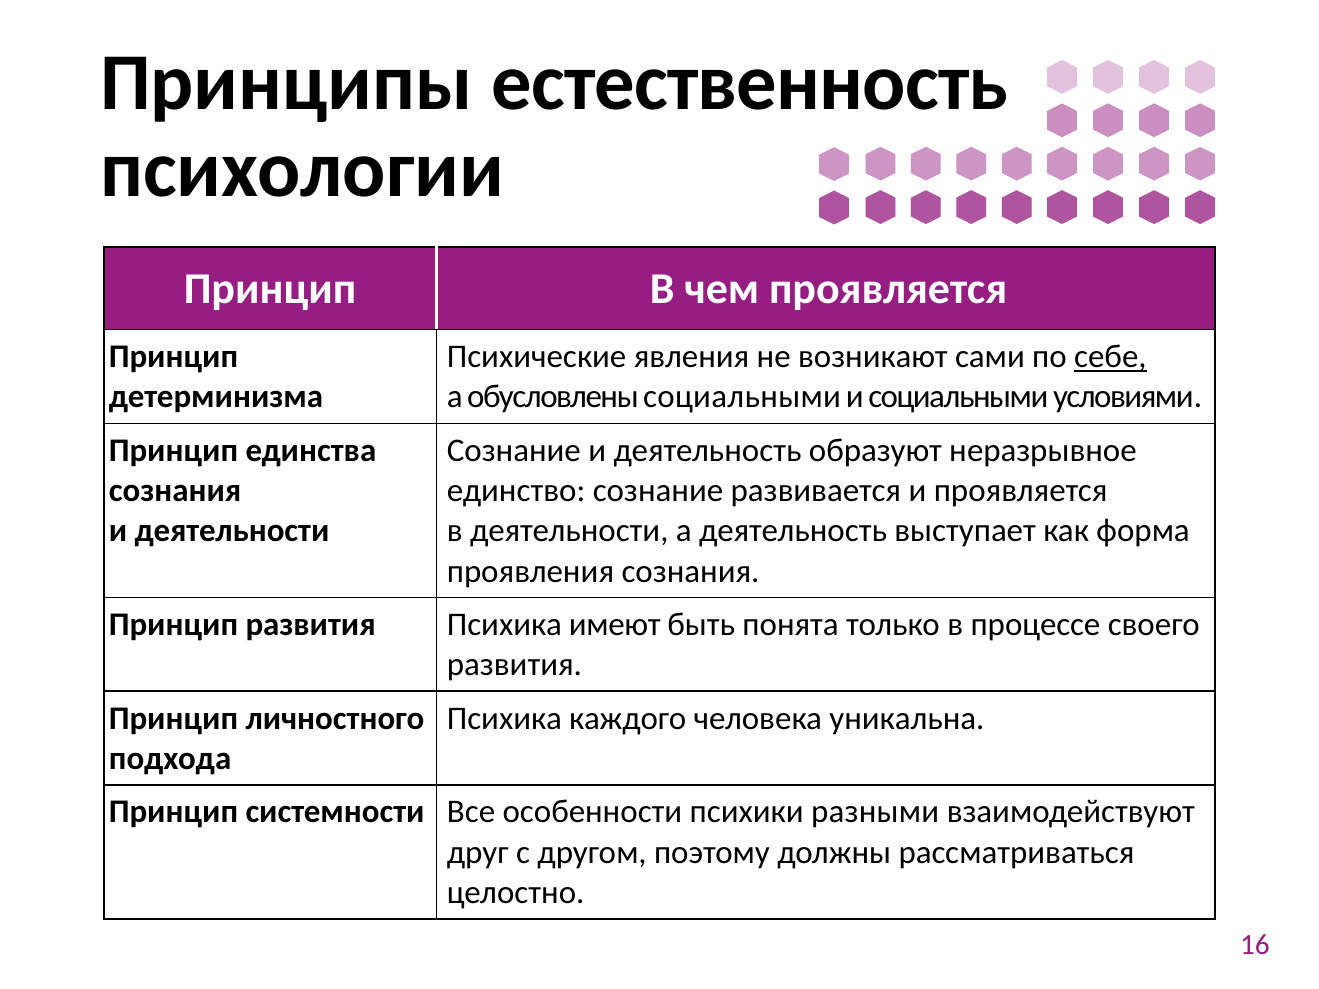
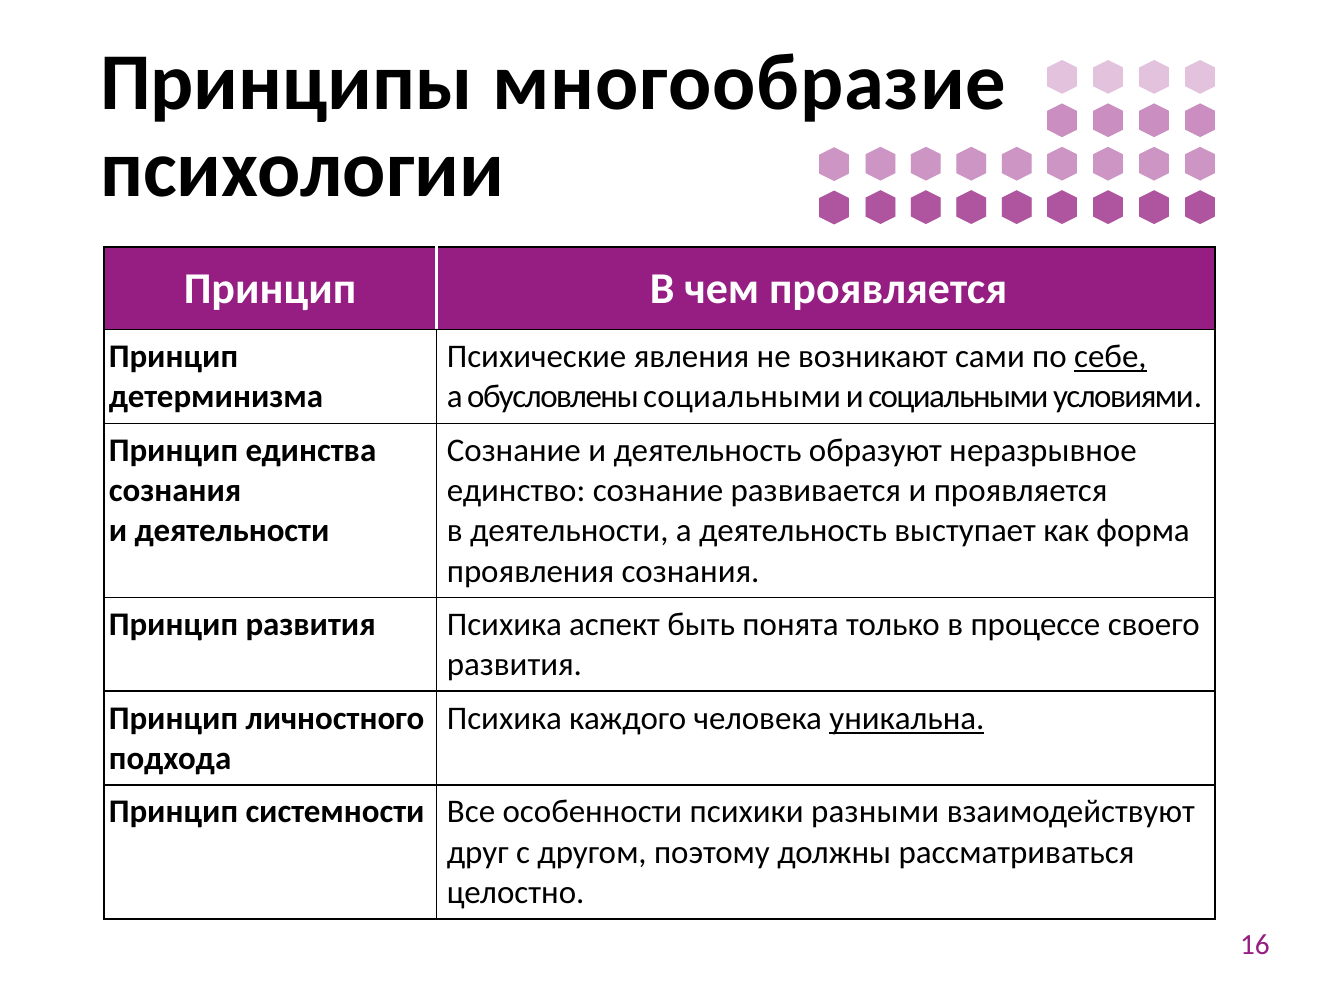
естественность: естественность -> многообразие
имеют: имеют -> аспект
уникальна underline: none -> present
